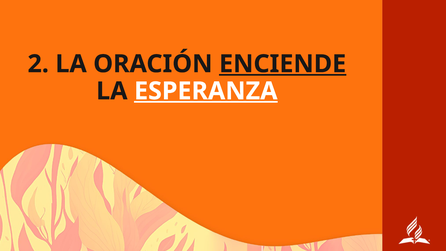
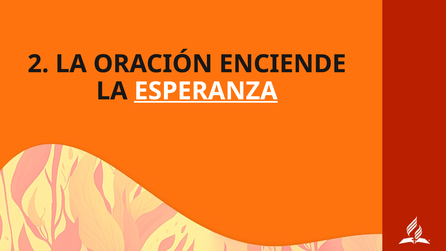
ENCIENDE underline: present -> none
